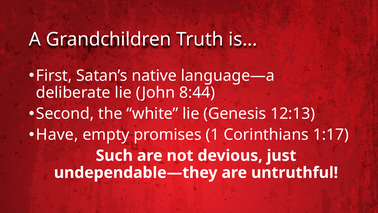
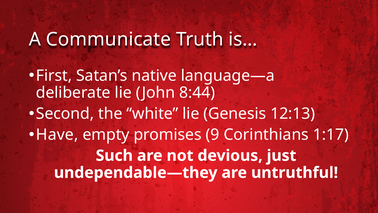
Grandchildren: Grandchildren -> Communicate
1: 1 -> 9
